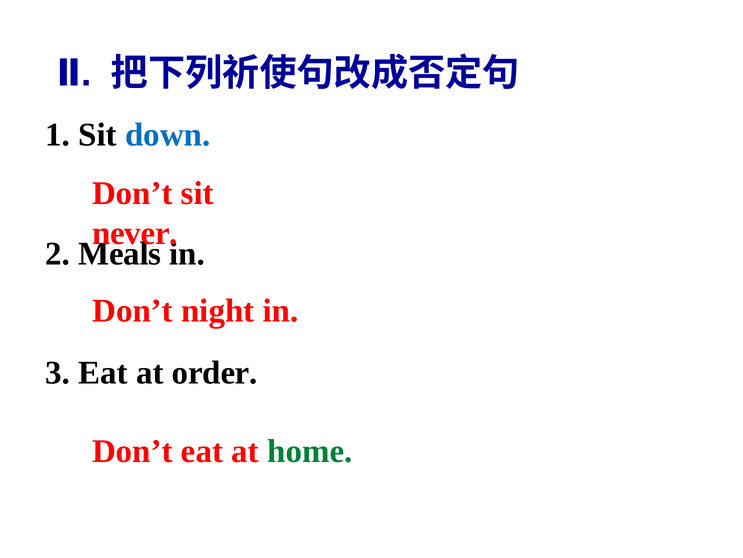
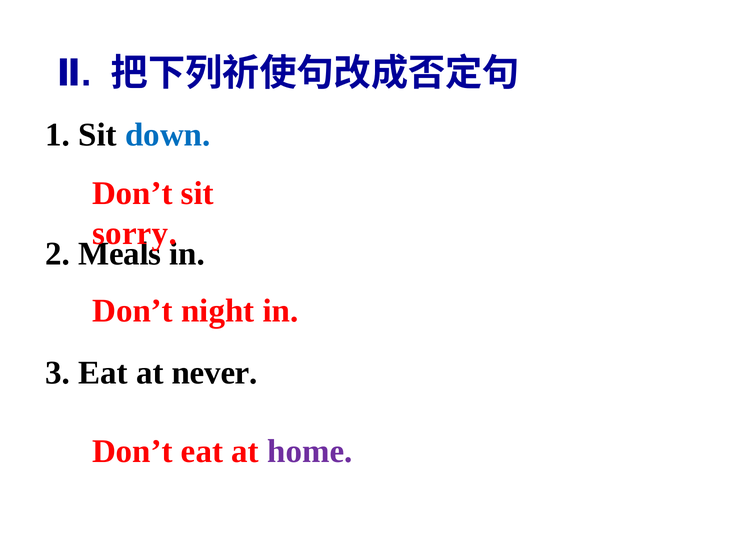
never: never -> sorry
order: order -> never
home colour: green -> purple
